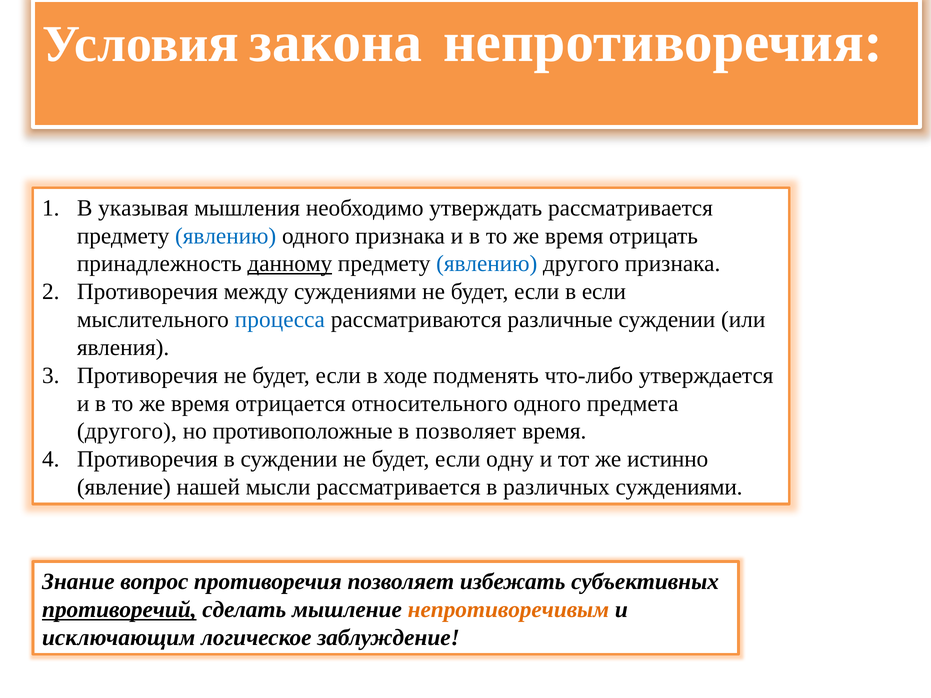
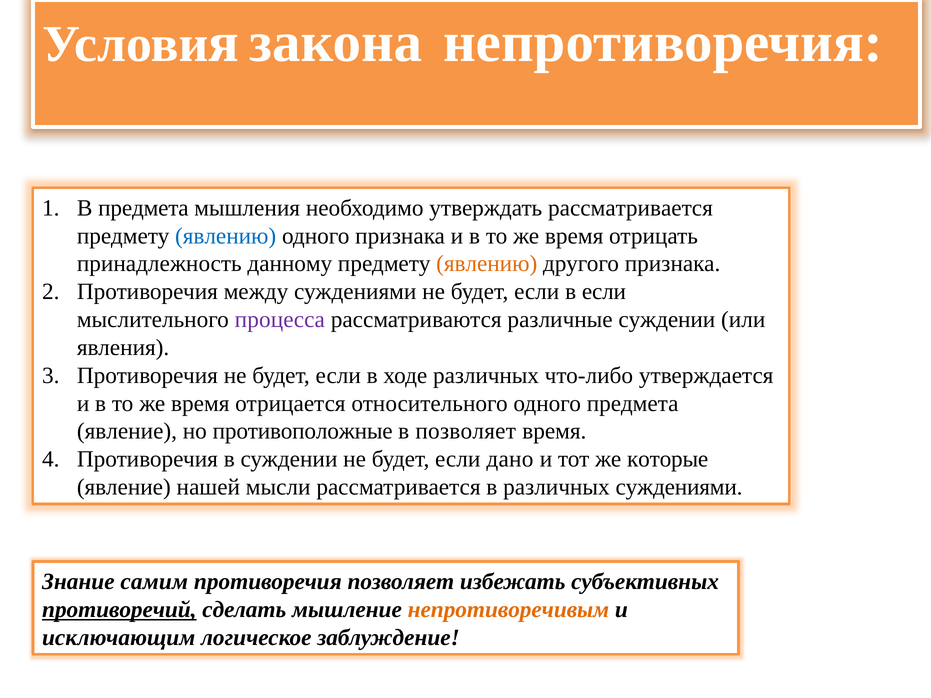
В указывая: указывая -> предмета
данному underline: present -> none
явлению at (487, 264) colour: blue -> orange
процесса colour: blue -> purple
ходе подменять: подменять -> различных
другого at (127, 431): другого -> явление
одну: одну -> дано
истинно: истинно -> которые
вопрос: вопрос -> самим
